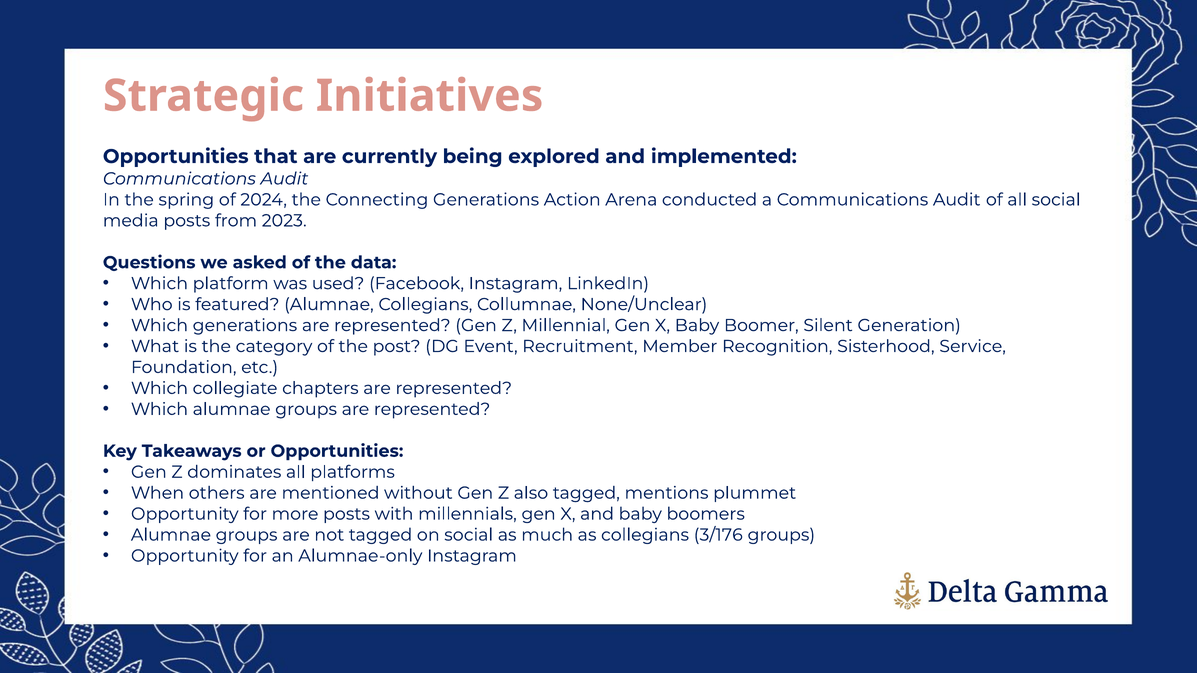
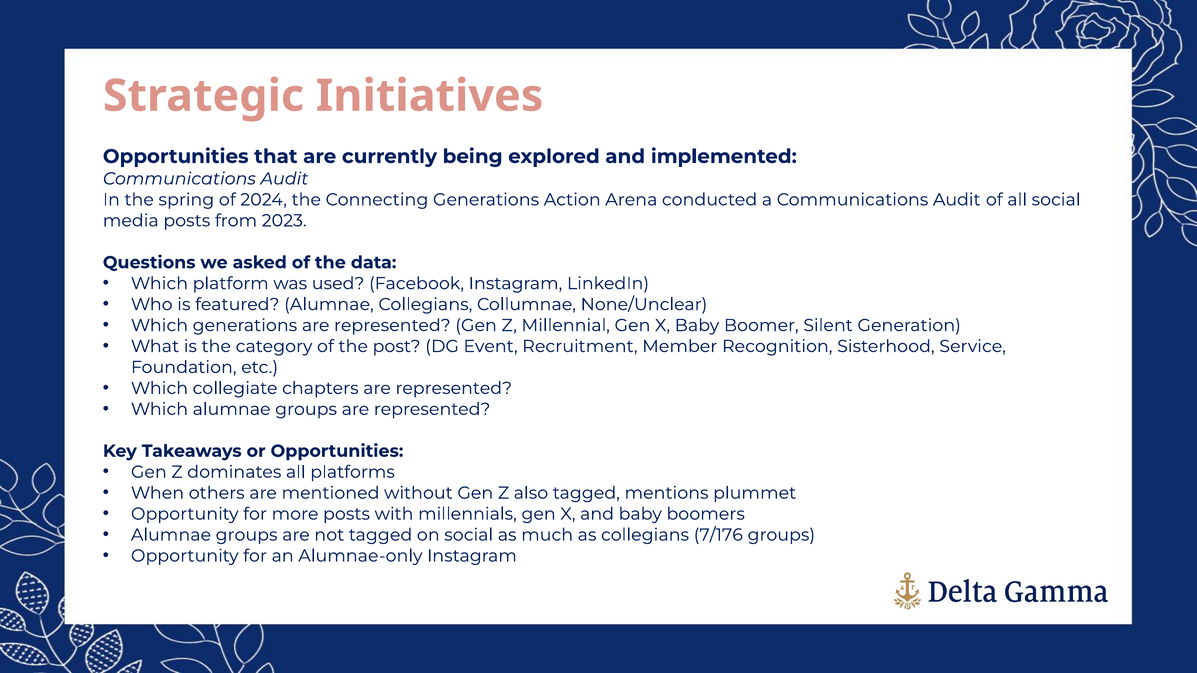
3/176: 3/176 -> 7/176
